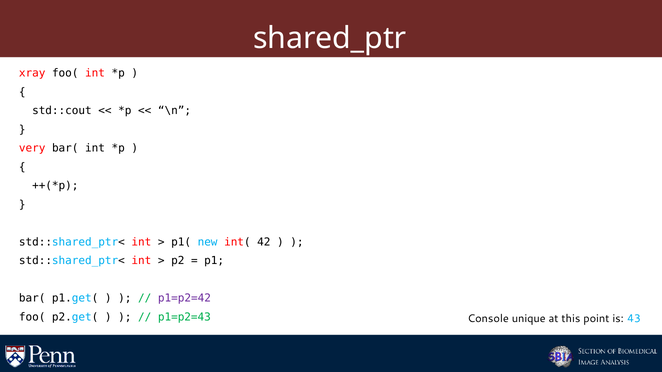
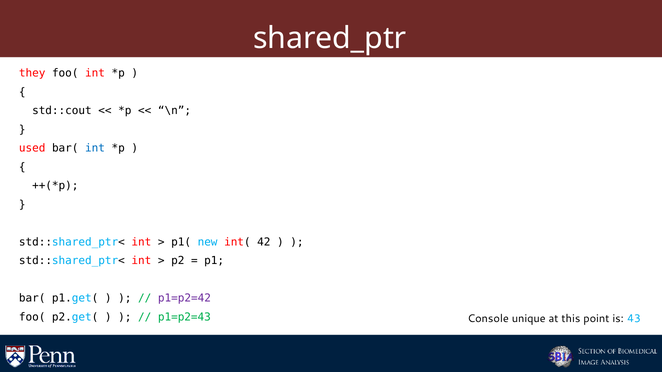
xray: xray -> they
very: very -> used
int at (95, 148) colour: black -> blue
